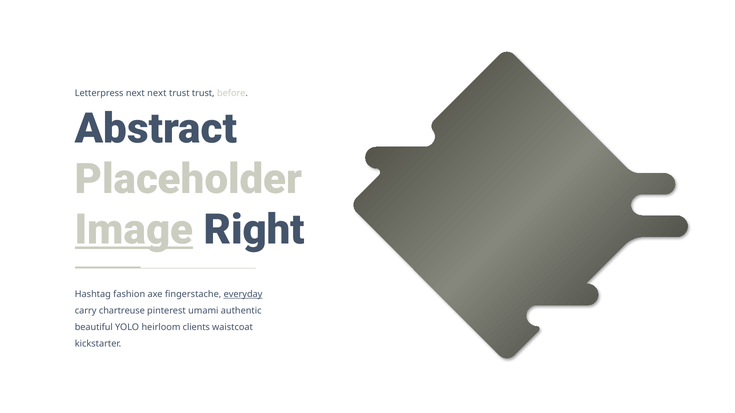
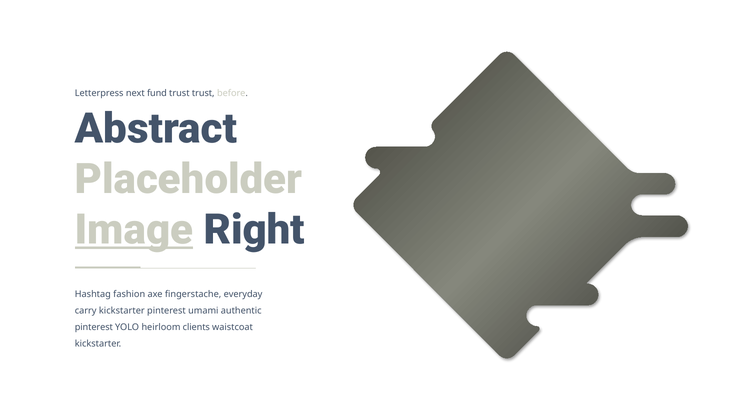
next next: next -> fund
everyday underline: present -> none
carry chartreuse: chartreuse -> kickstarter
beautiful at (94, 328): beautiful -> pinterest
